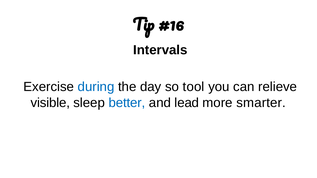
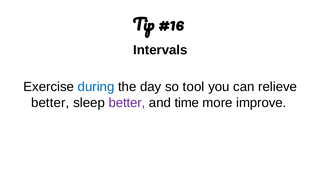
visible at (50, 103): visible -> better
better at (127, 103) colour: blue -> purple
lead: lead -> time
smarter: smarter -> improve
